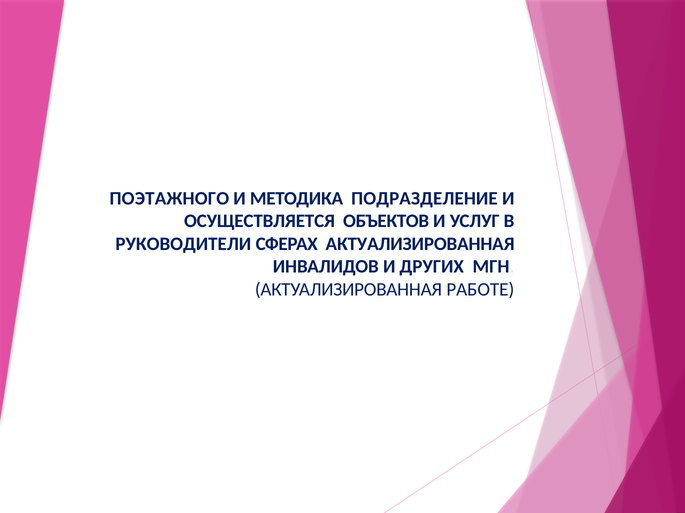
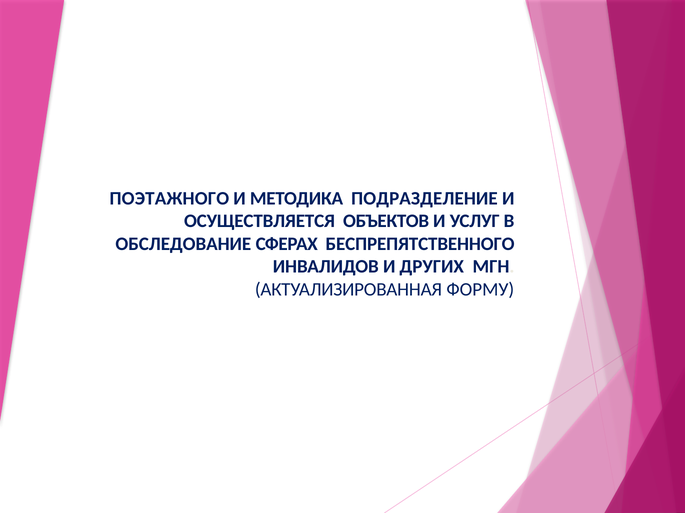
РУКОВОДИТЕЛИ: РУКОВОДИТЕЛИ -> ОБСЛЕДОВАНИЕ
СФЕРАХ АКТУАЛИЗИРОВАННАЯ: АКТУАЛИЗИРОВАННАЯ -> БЕСПРЕПЯТСТВЕННОГО
РАБОТЕ: РАБОТЕ -> ФОРМУ
